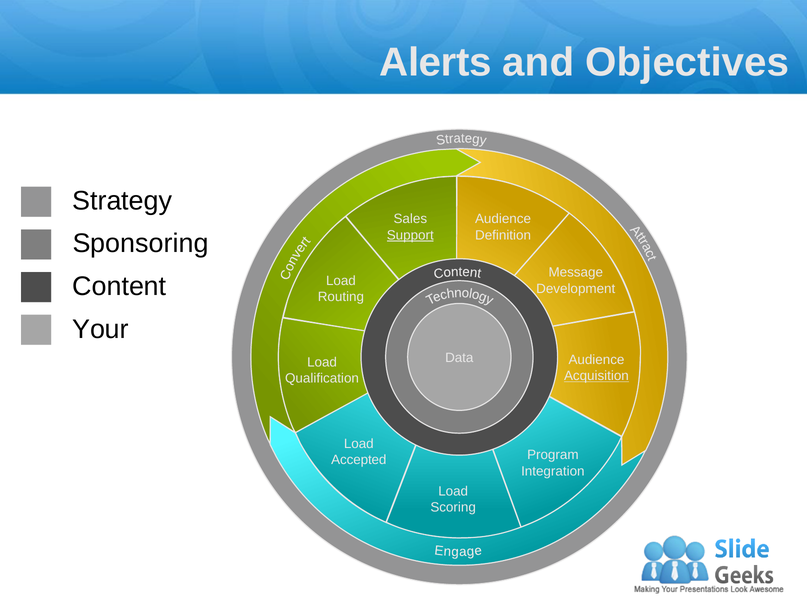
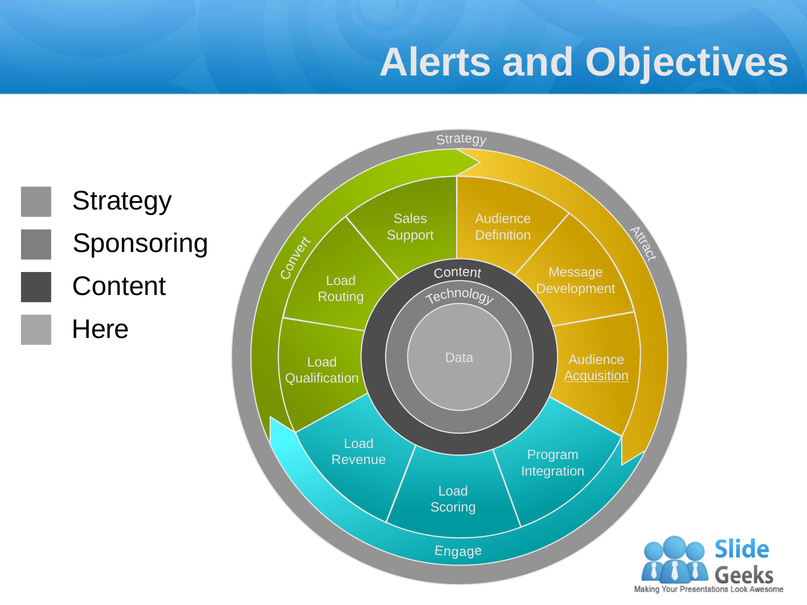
Support underline: present -> none
Your: Your -> Here
Accepted: Accepted -> Revenue
